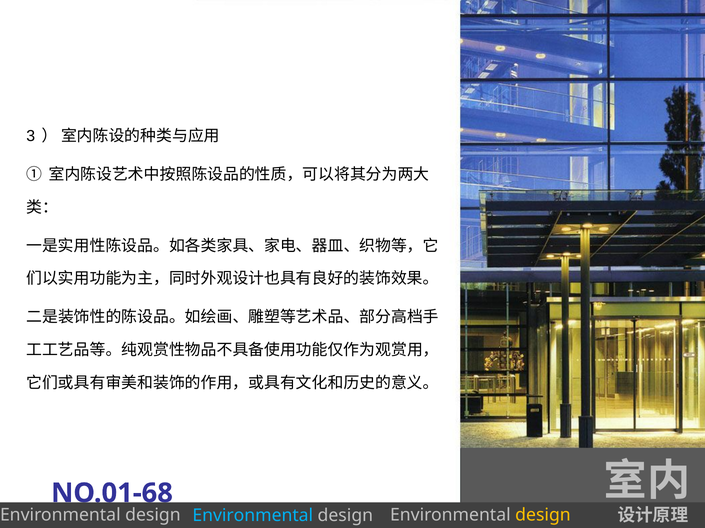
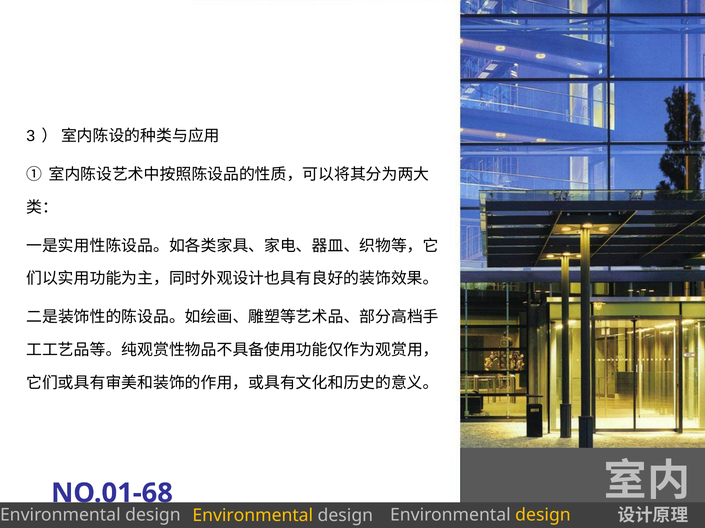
Environmental at (253, 516) colour: light blue -> yellow
